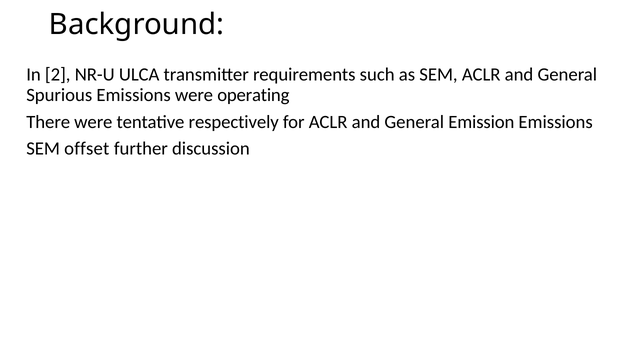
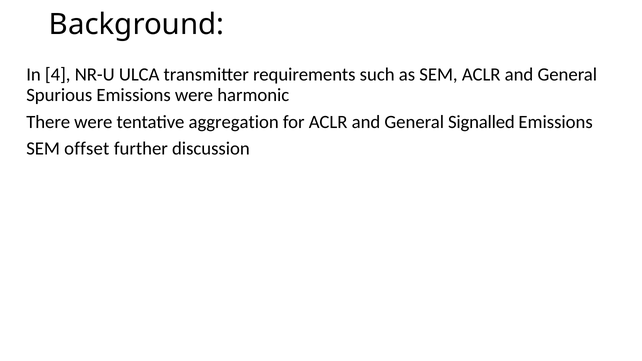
2: 2 -> 4
operating: operating -> harmonic
respectively: respectively -> aggregation
Emission: Emission -> Signalled
